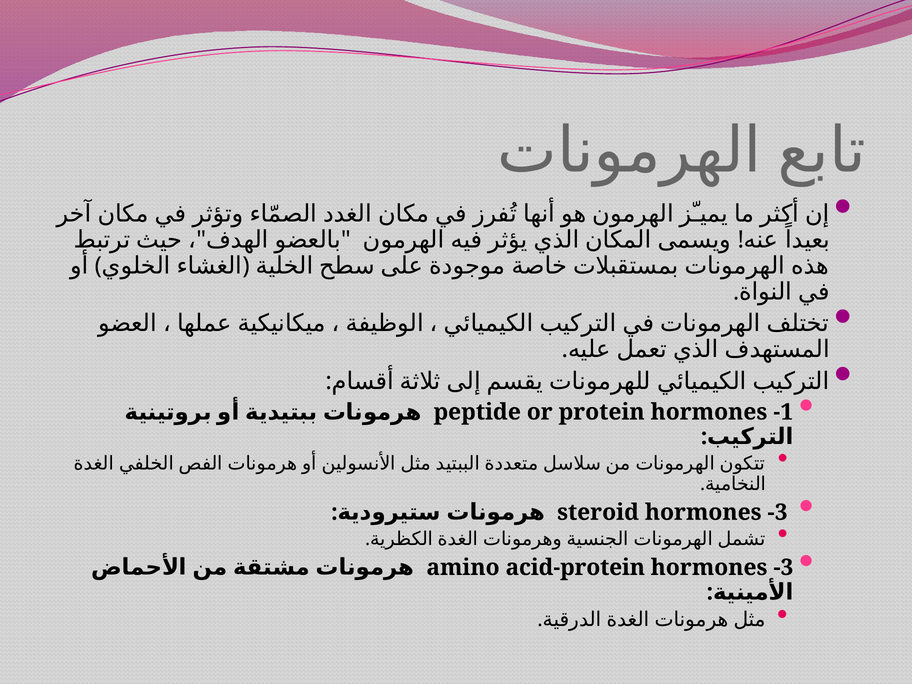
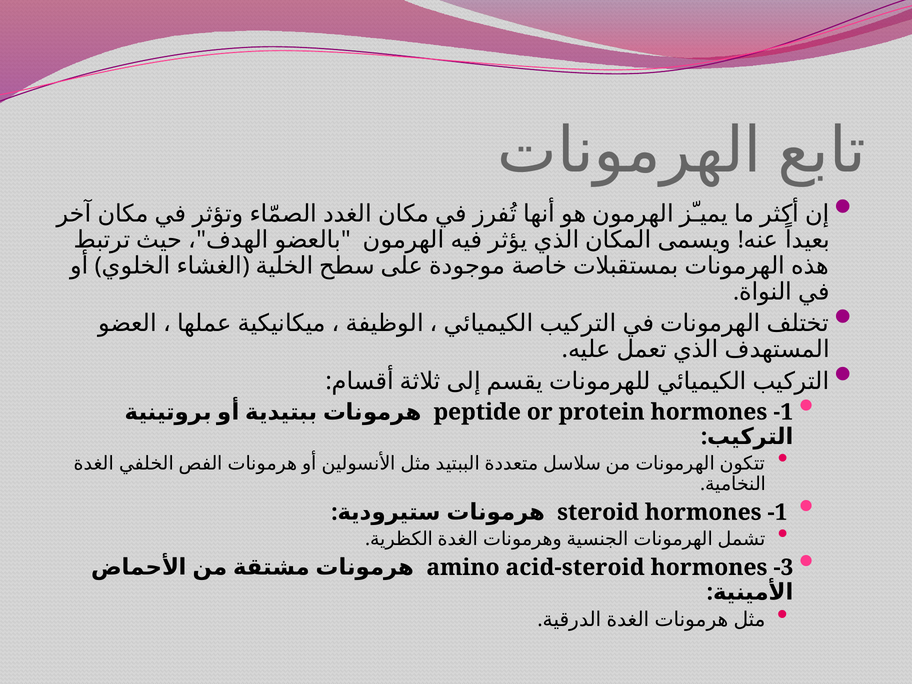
steroid hormones -3: -3 -> -1
acid-protein: acid-protein -> acid-steroid
